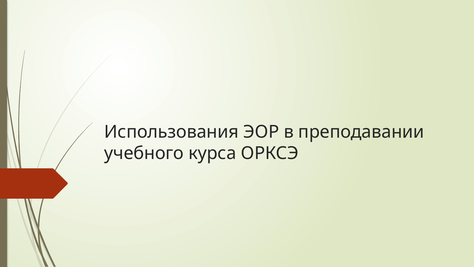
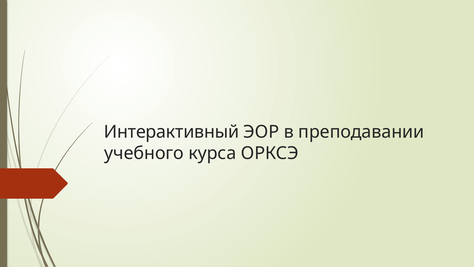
Использования: Использования -> Интерактивный
